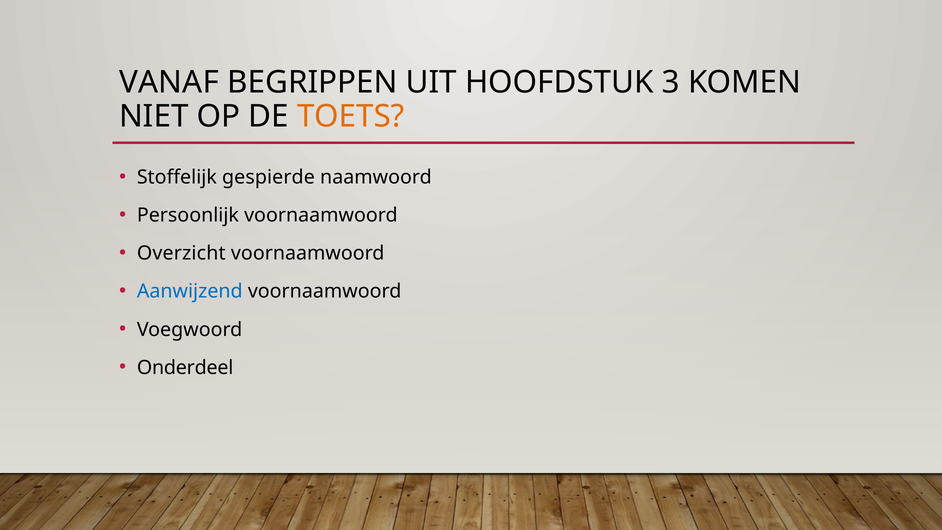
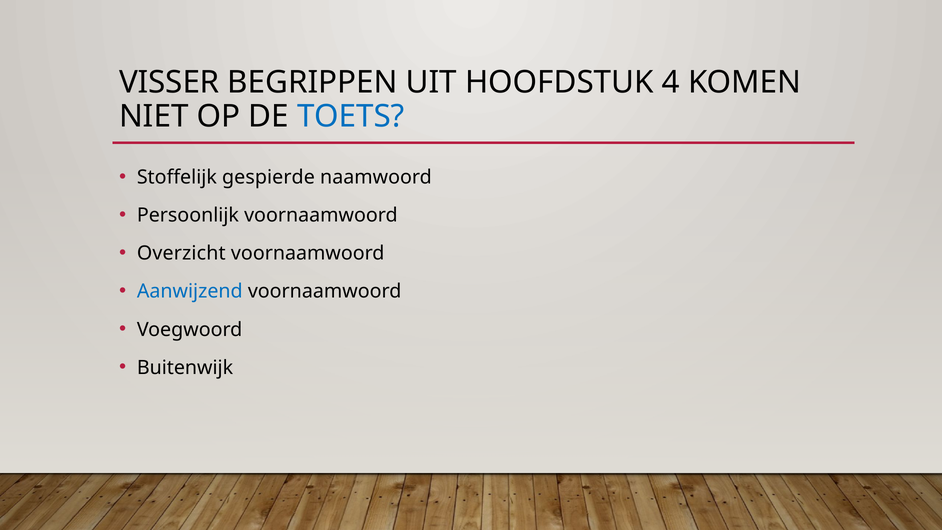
VANAF: VANAF -> VISSER
3: 3 -> 4
TOETS colour: orange -> blue
Onderdeel: Onderdeel -> Buitenwijk
